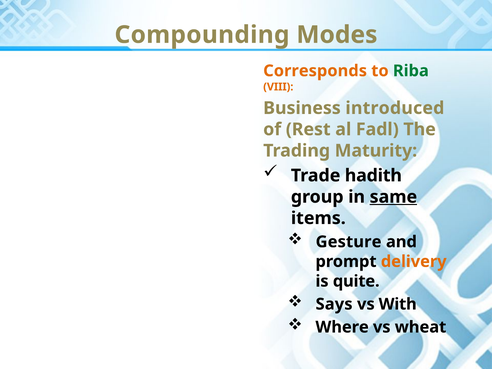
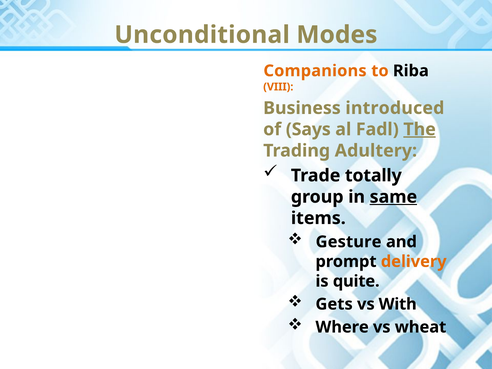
Compounding: Compounding -> Unconditional
Corresponds: Corresponds -> Companions
Riba colour: green -> black
Rest: Rest -> Says
The underline: none -> present
Maturity: Maturity -> Adultery
hadith: hadith -> totally
Says: Says -> Gets
